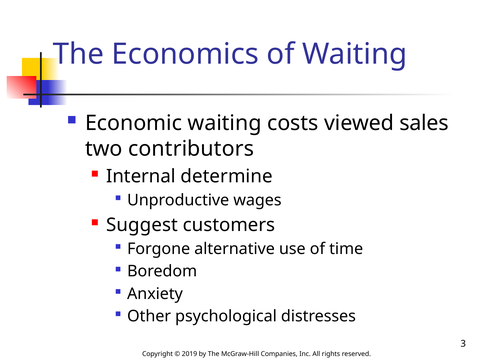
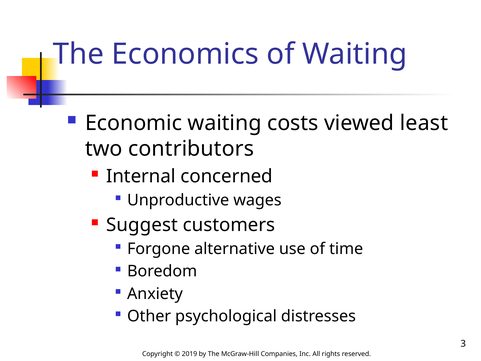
sales: sales -> least
determine: determine -> concerned
